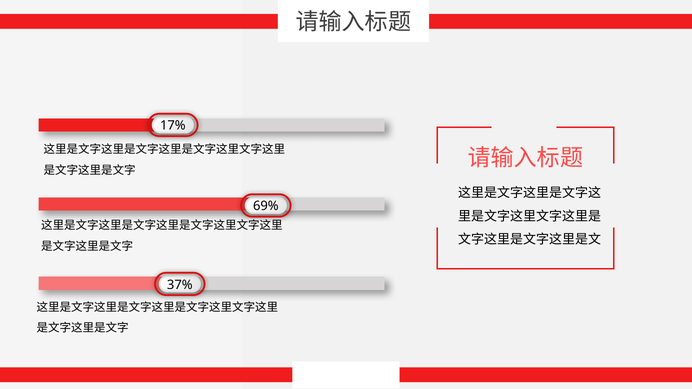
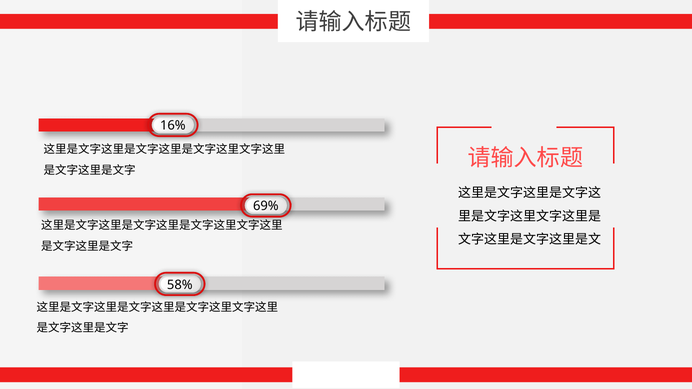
17%: 17% -> 16%
37%: 37% -> 58%
